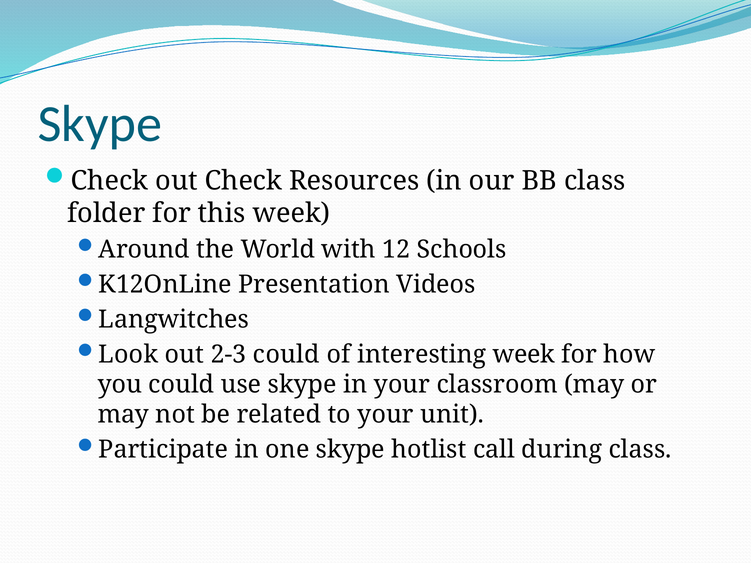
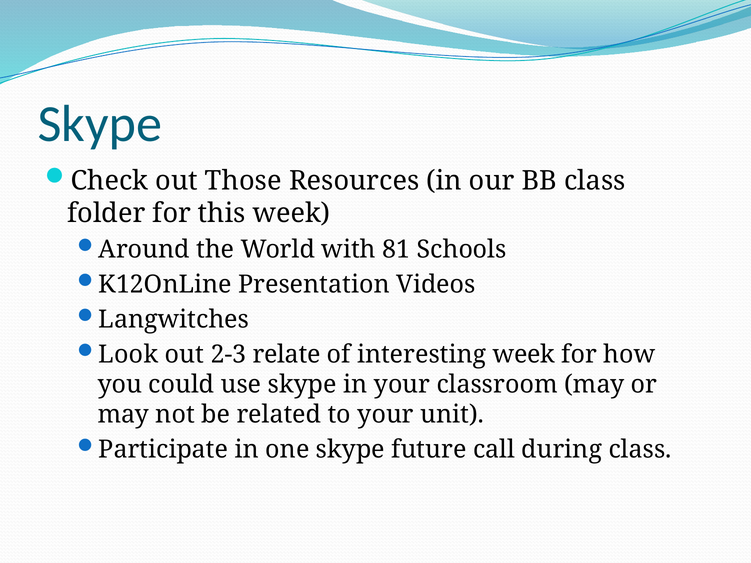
out Check: Check -> Those
12: 12 -> 81
2-3 could: could -> relate
hotlist: hotlist -> future
